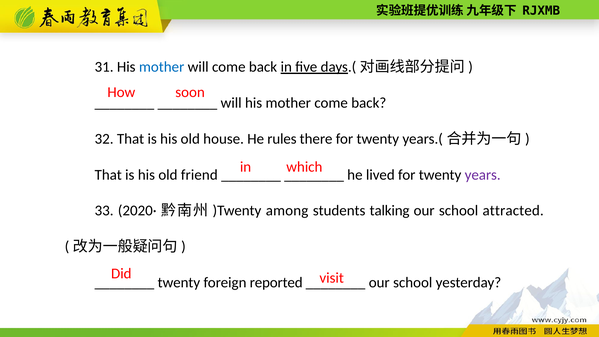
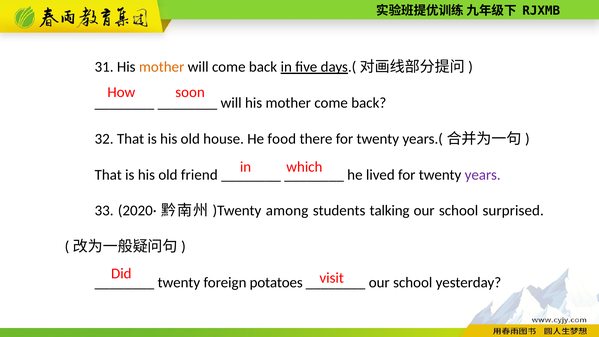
mother at (162, 67) colour: blue -> orange
rules: rules -> food
attracted: attracted -> surprised
reported: reported -> potatoes
